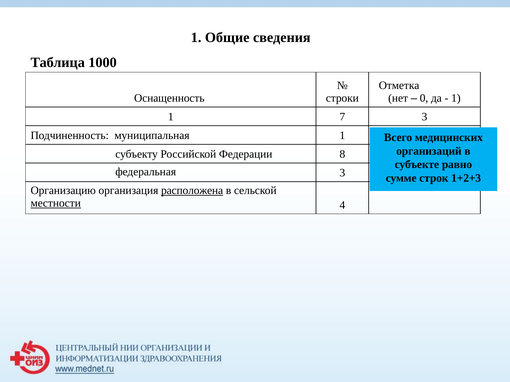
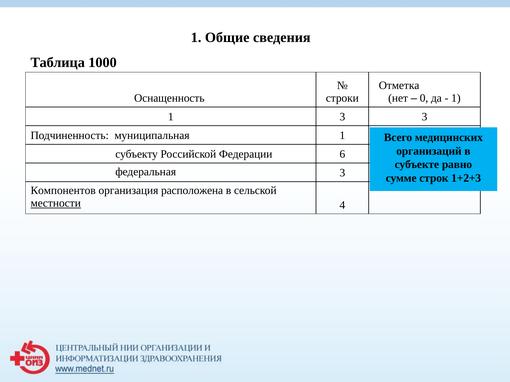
1 7: 7 -> 3
8: 8 -> 6
Организацию: Организацию -> Компонентов
расположена underline: present -> none
